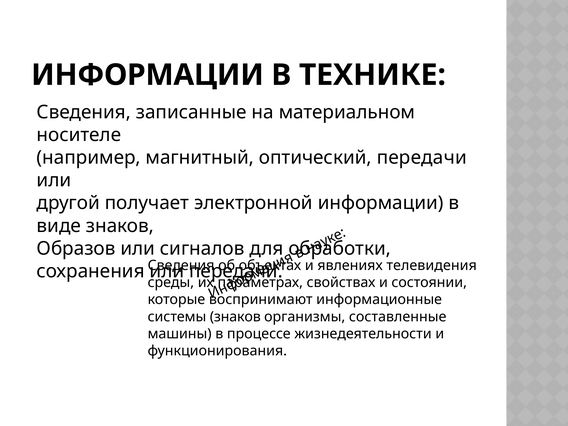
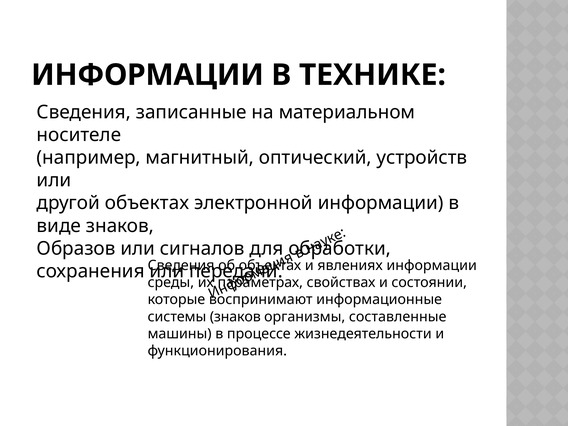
оптический передачи: передачи -> устройств
другой получает: получает -> объектах
явлениях телевидения: телевидения -> информации
